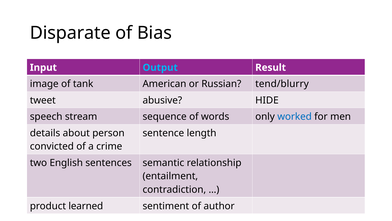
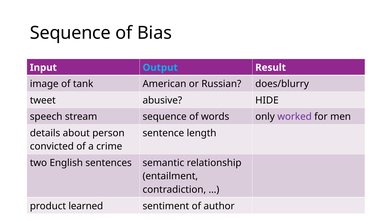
Disparate at (70, 33): Disparate -> Sequence
tend/blurry: tend/blurry -> does/blurry
worked colour: blue -> purple
